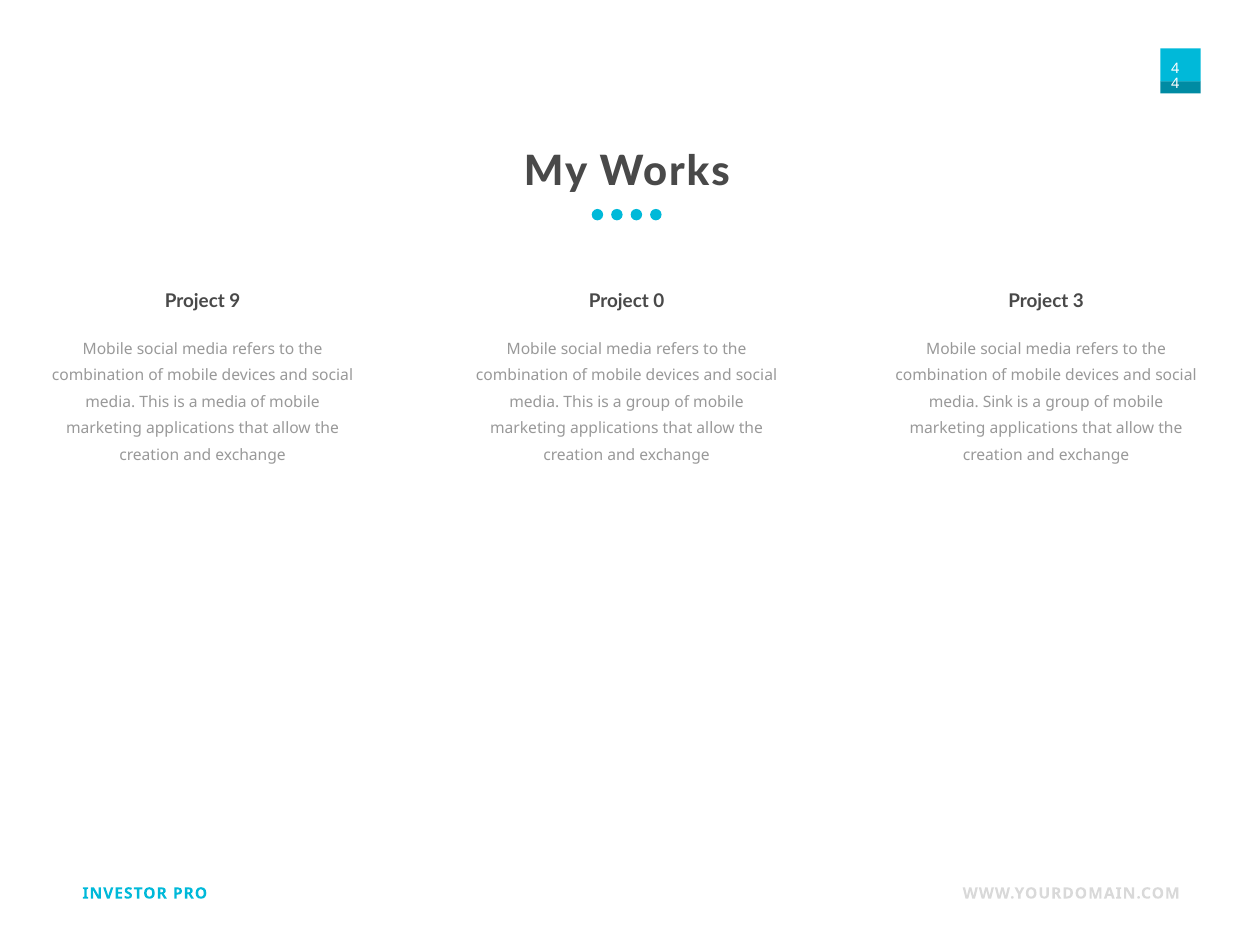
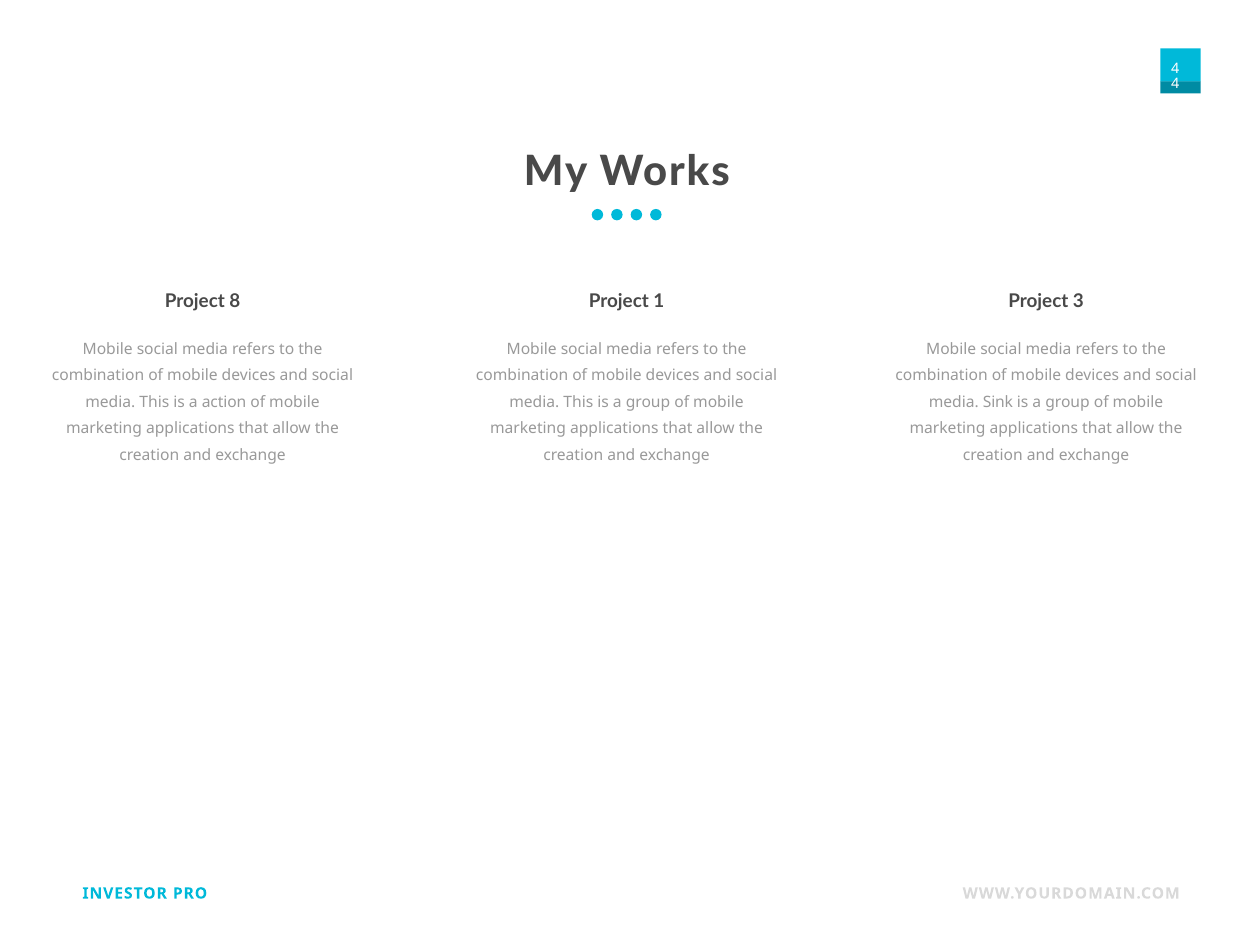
9: 9 -> 8
0: 0 -> 1
a media: media -> action
